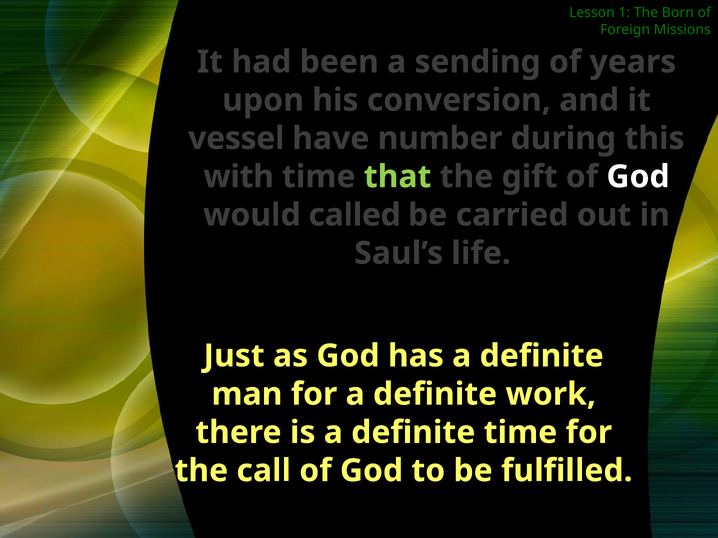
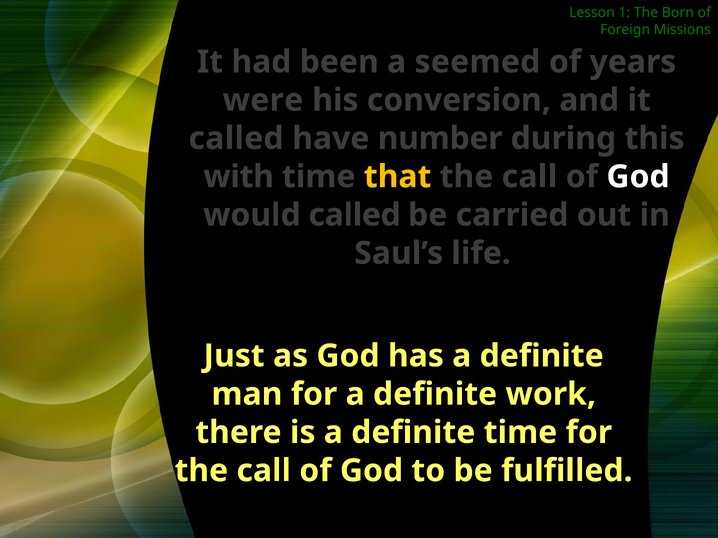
sending: sending -> seemed
upon: upon -> were
vessel at (236, 139): vessel -> called
that colour: light green -> yellow
gift at (530, 177): gift -> call
